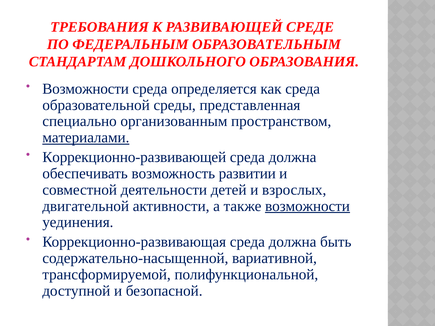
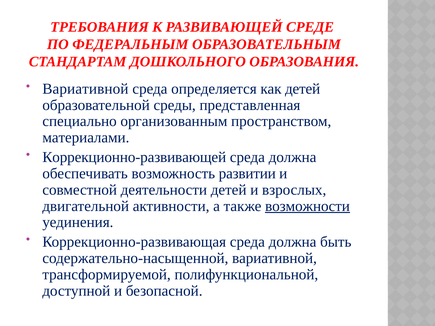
Возможности at (86, 89): Возможности -> Вариативной
как среда: среда -> детей
материалами underline: present -> none
